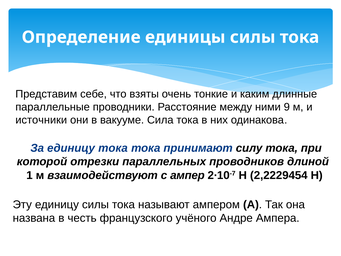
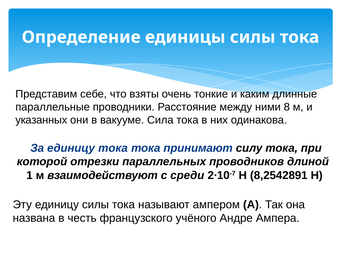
9: 9 -> 8
источники: источники -> указанных
ампер: ампер -> среди
2,2229454: 2,2229454 -> 8,2542891
